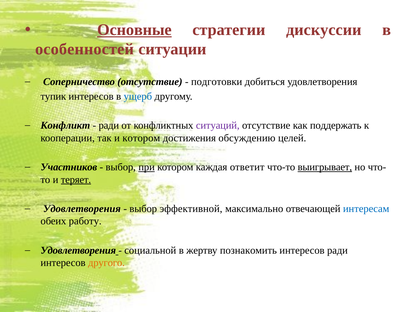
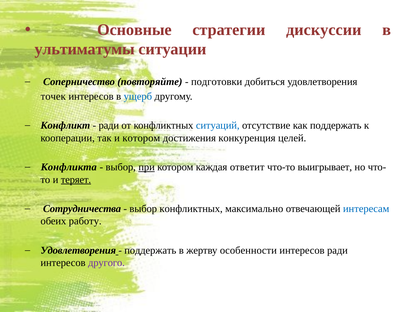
Основные underline: present -> none
особенностей: особенностей -> ультиматумы
Соперничество отсутствие: отсутствие -> повторяйте
тупик: тупик -> точек
ситуаций colour: purple -> blue
обсуждению: обсуждению -> конкуренция
Участников: Участников -> Конфликта
выигрывает underline: present -> none
Удовлетворения at (82, 209): Удовлетворения -> Сотрудничества
выбор эффективной: эффективной -> конфликтных
социальной at (150, 250): социальной -> поддержать
познакомить: познакомить -> особенности
другого colour: orange -> purple
